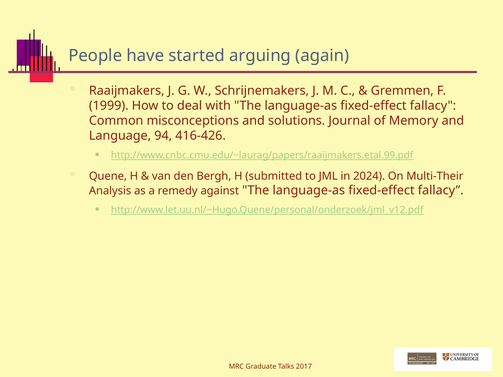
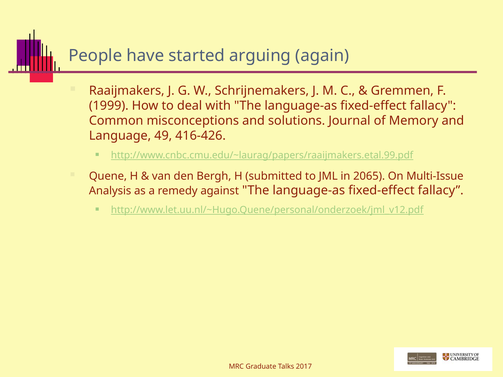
94: 94 -> 49
2024: 2024 -> 2065
Multi-Their: Multi-Their -> Multi-Issue
